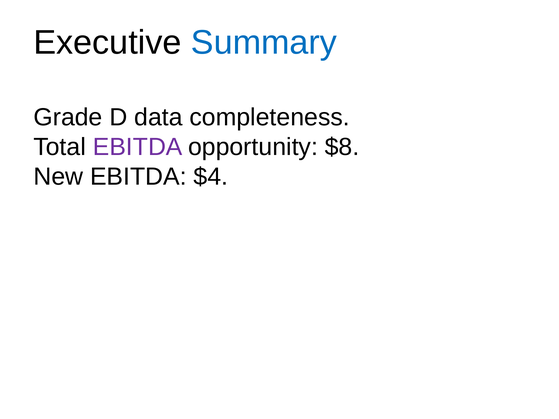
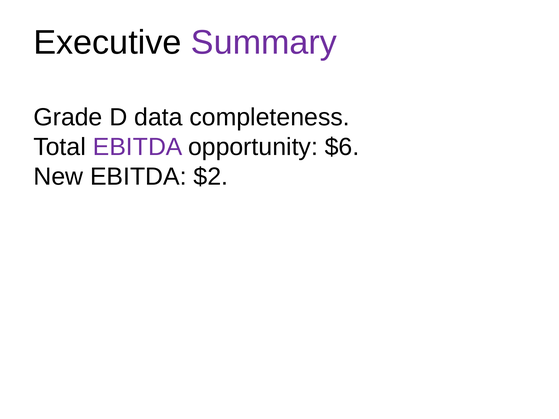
Summary colour: blue -> purple
$8: $8 -> $6
$4: $4 -> $2
